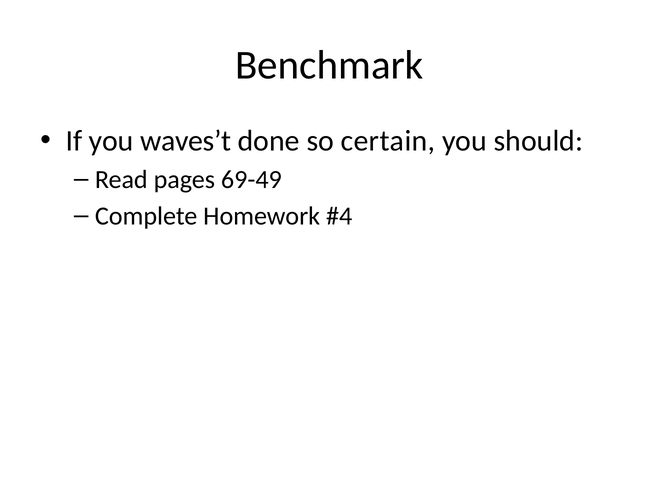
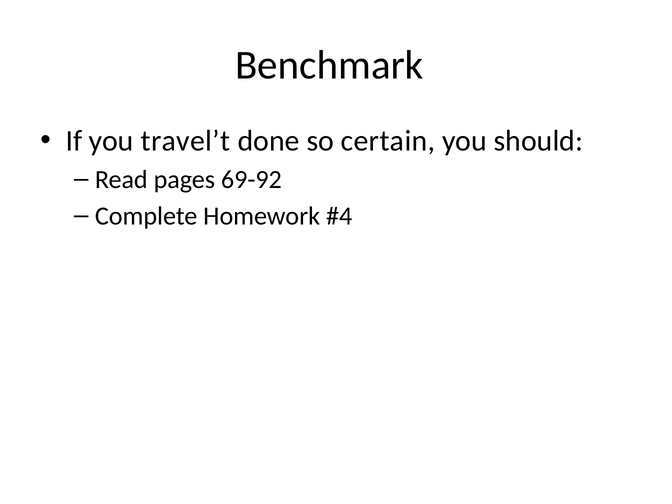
waves’t: waves’t -> travel’t
69-49: 69-49 -> 69-92
